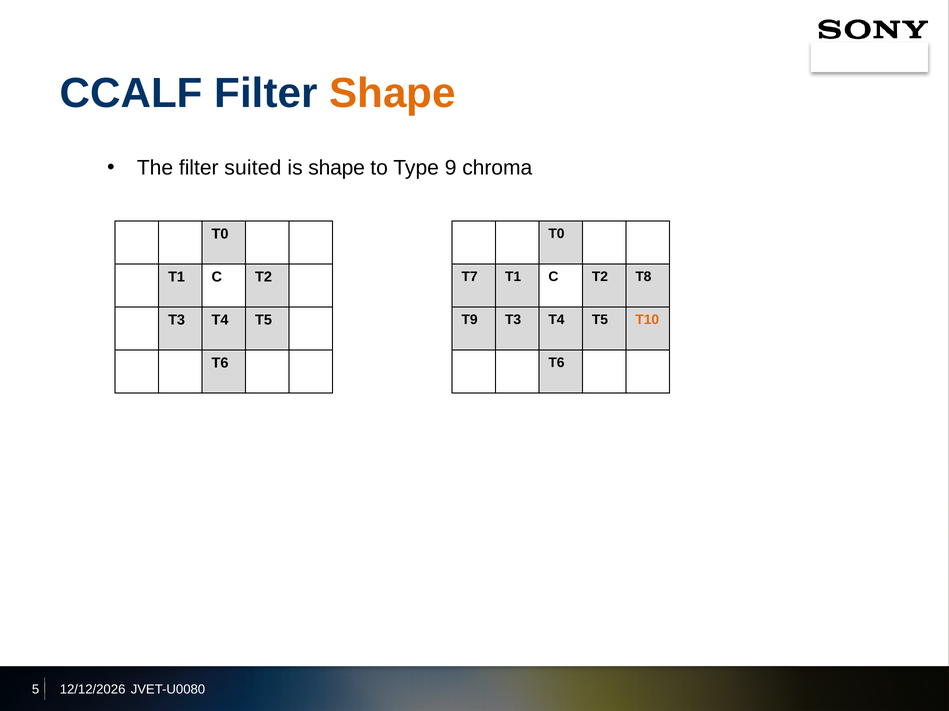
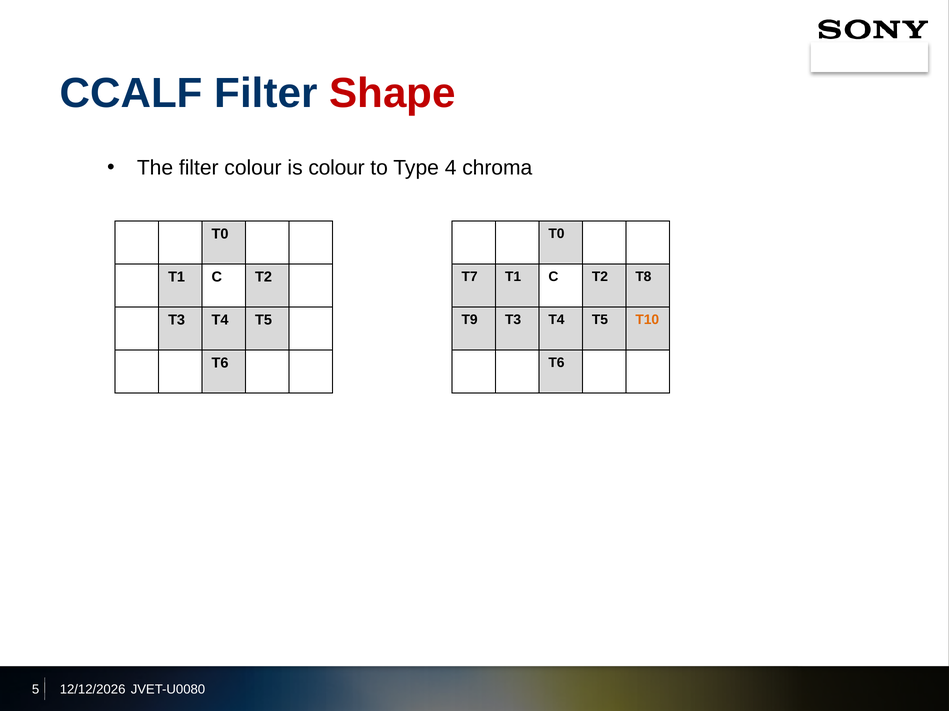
Shape at (392, 93) colour: orange -> red
filter suited: suited -> colour
is shape: shape -> colour
9: 9 -> 4
